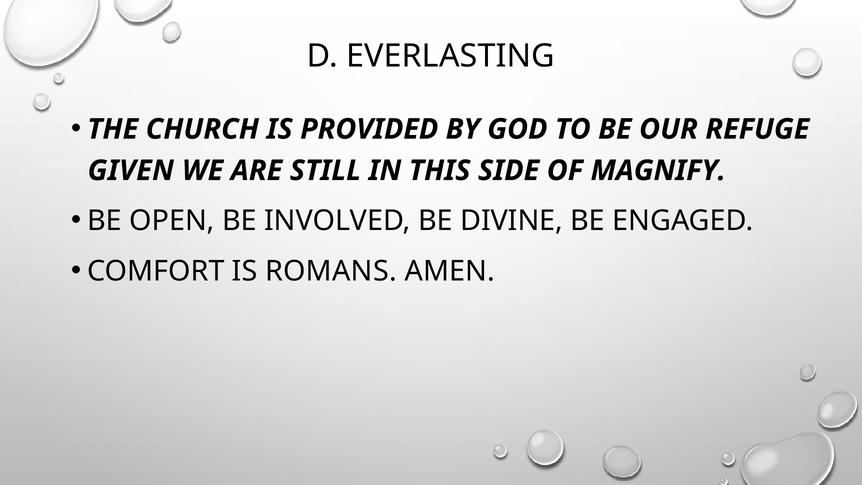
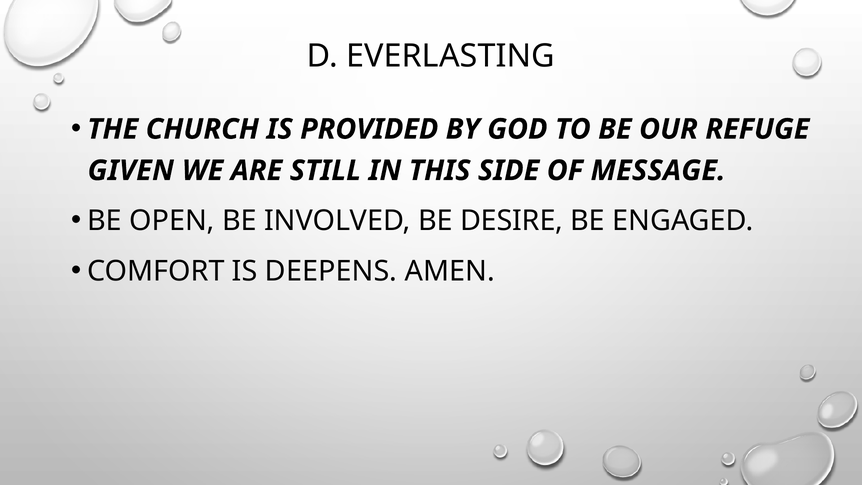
MAGNIFY: MAGNIFY -> MESSAGE
DIVINE: DIVINE -> DESIRE
ROMANS: ROMANS -> DEEPENS
